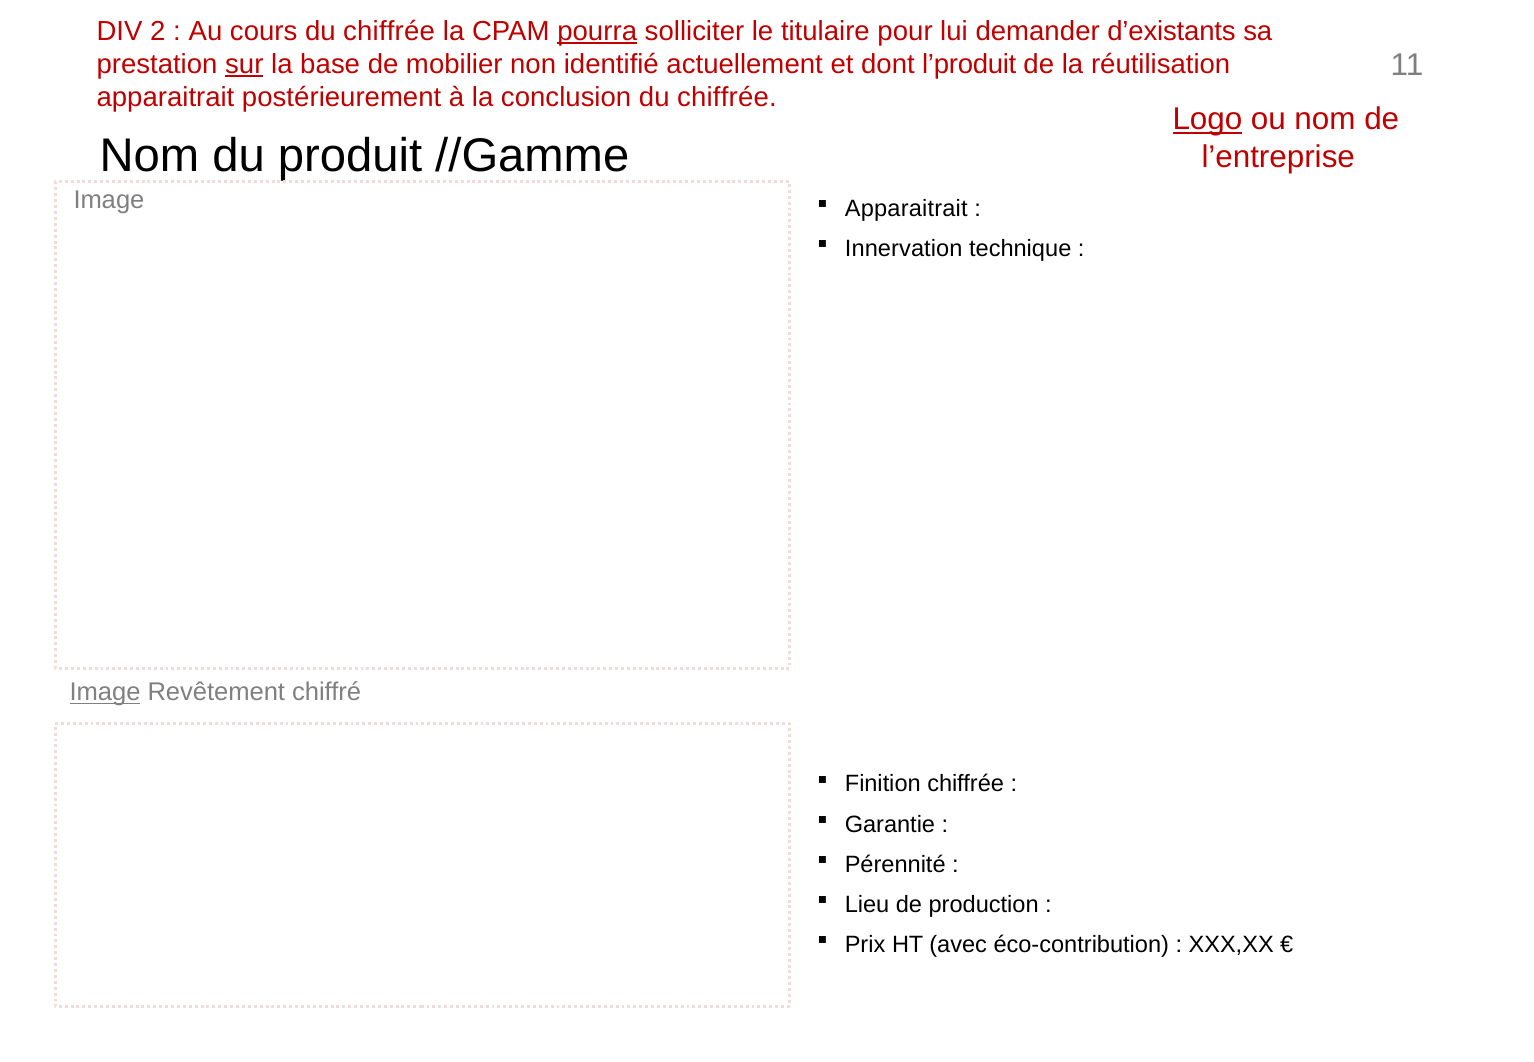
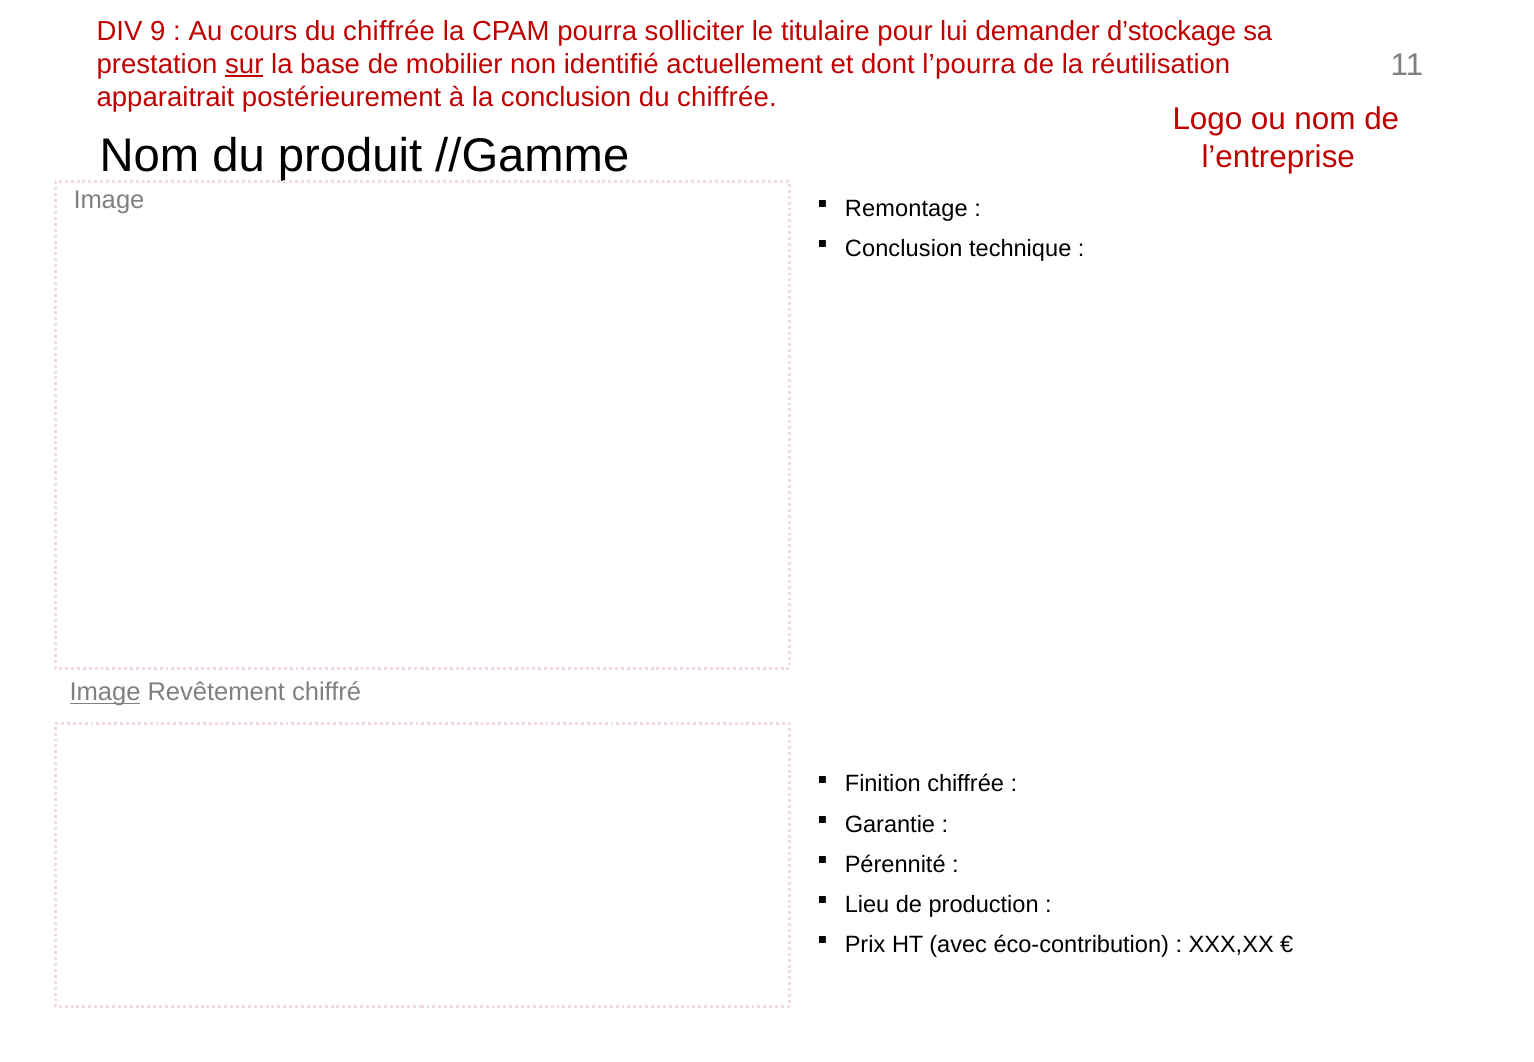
2: 2 -> 9
pourra underline: present -> none
d’existants: d’existants -> d’stockage
l’produit: l’produit -> l’pourra
Logo underline: present -> none
Apparaitrait at (906, 208): Apparaitrait -> Remontage
Innervation at (904, 248): Innervation -> Conclusion
